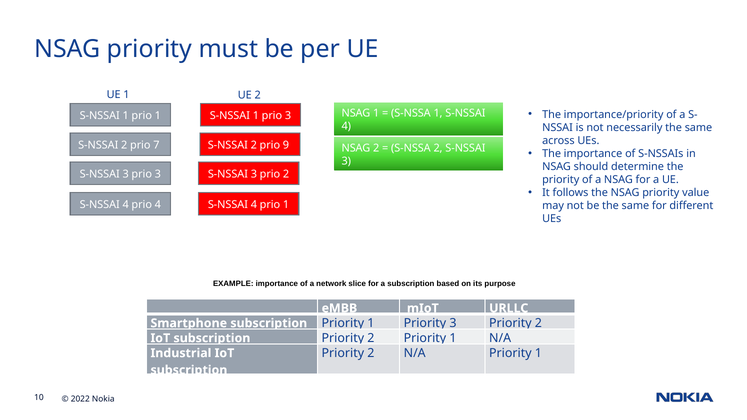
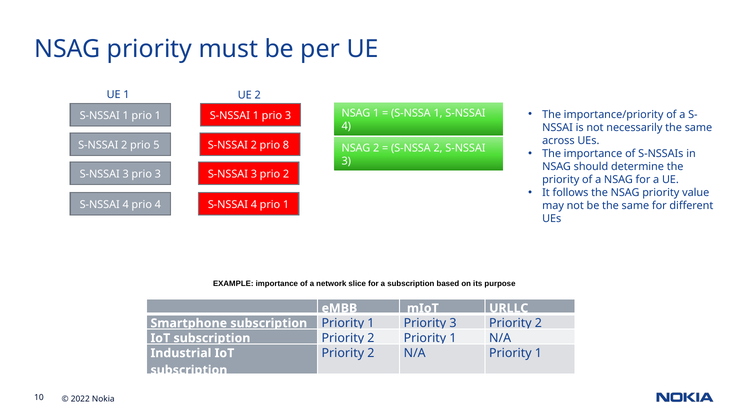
7: 7 -> 5
9: 9 -> 8
